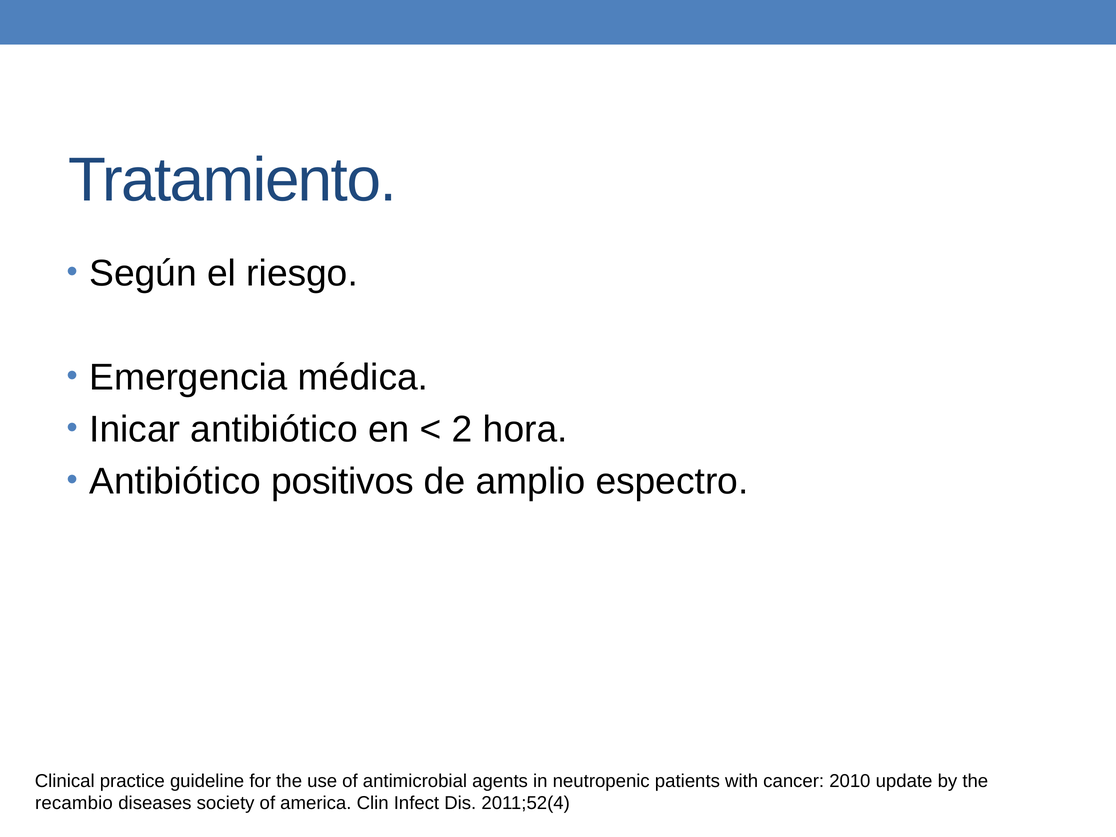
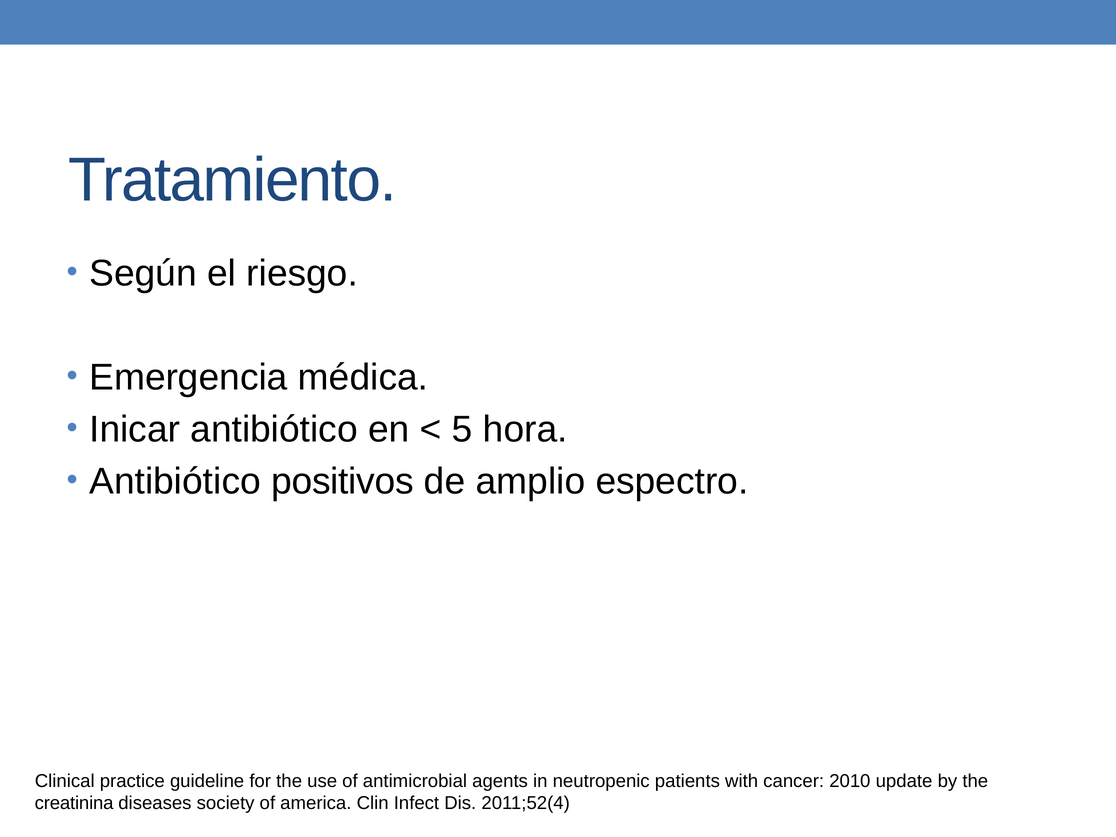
2: 2 -> 5
recambio: recambio -> creatinina
